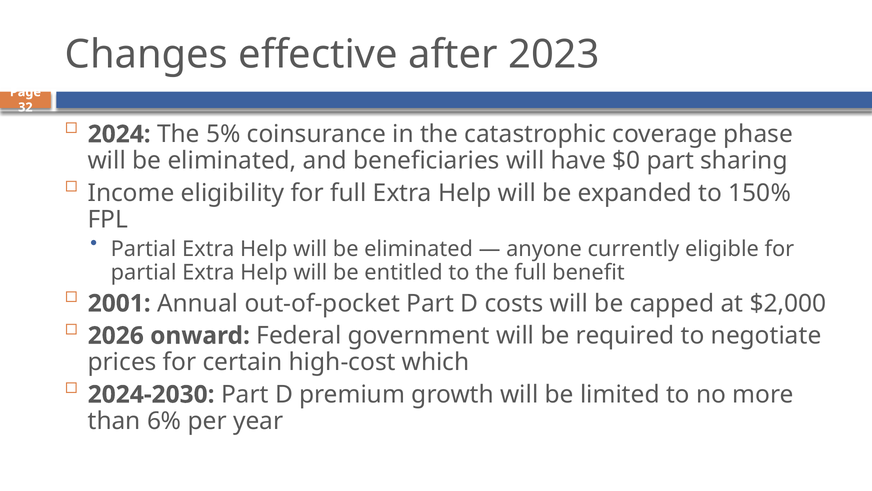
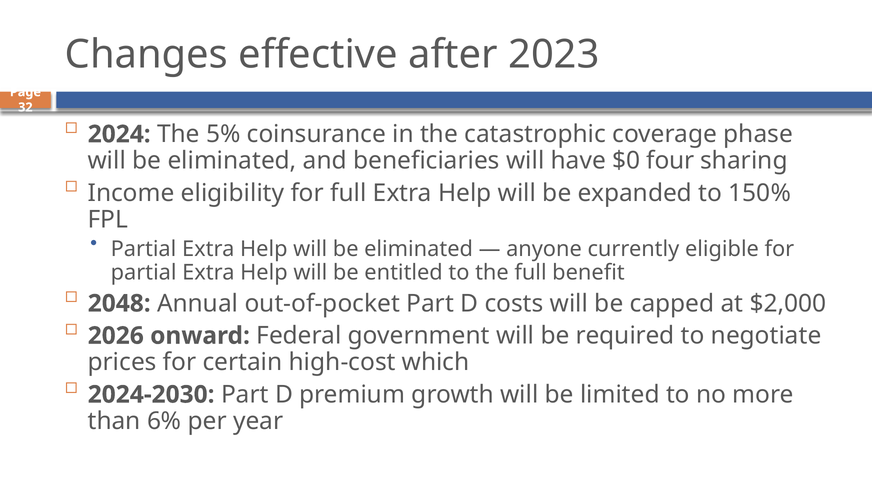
$0 part: part -> four
2001: 2001 -> 2048
